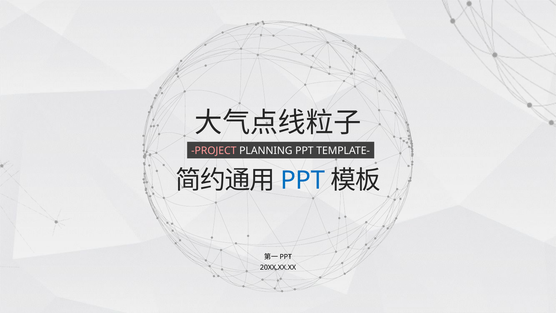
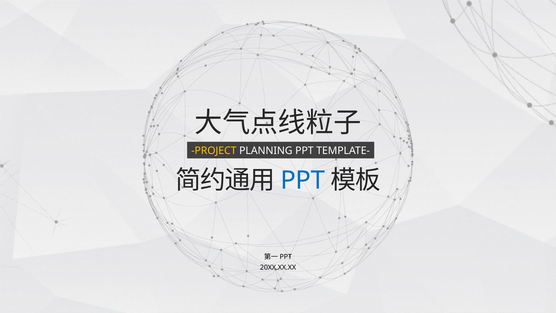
PROJECT colour: pink -> yellow
